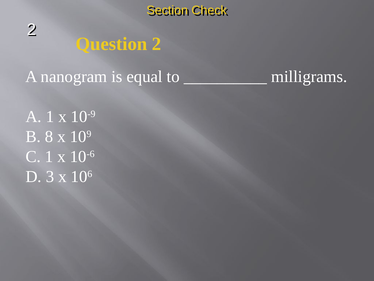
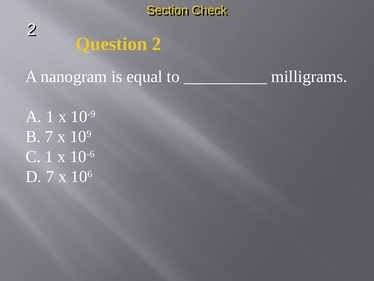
B 8: 8 -> 7
D 3: 3 -> 7
